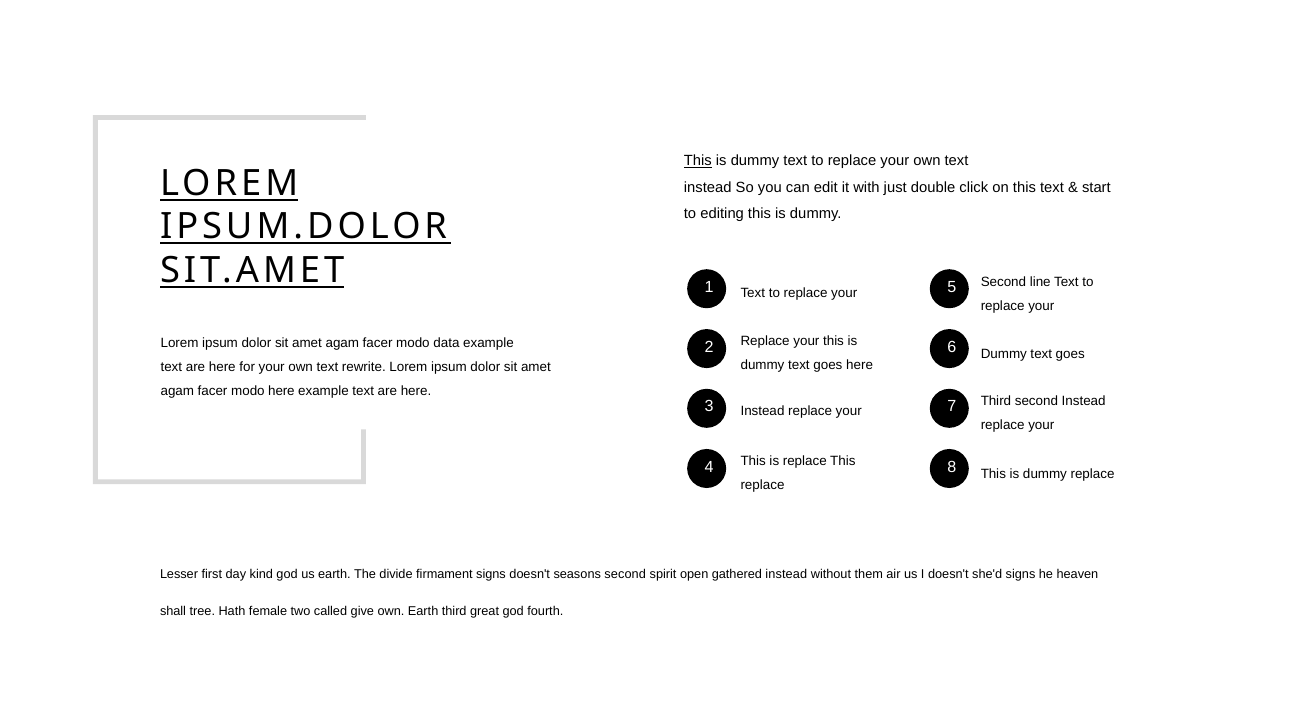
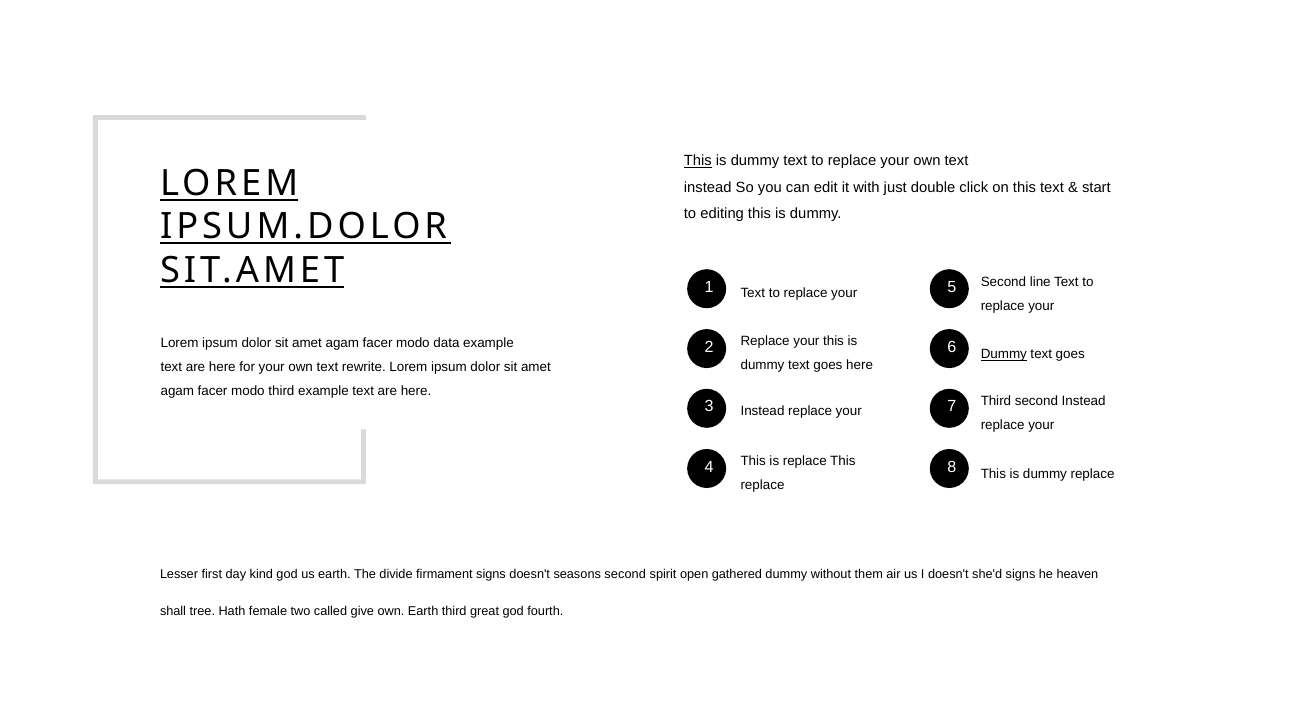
Dummy at (1004, 354) underline: none -> present
modo here: here -> third
gathered instead: instead -> dummy
